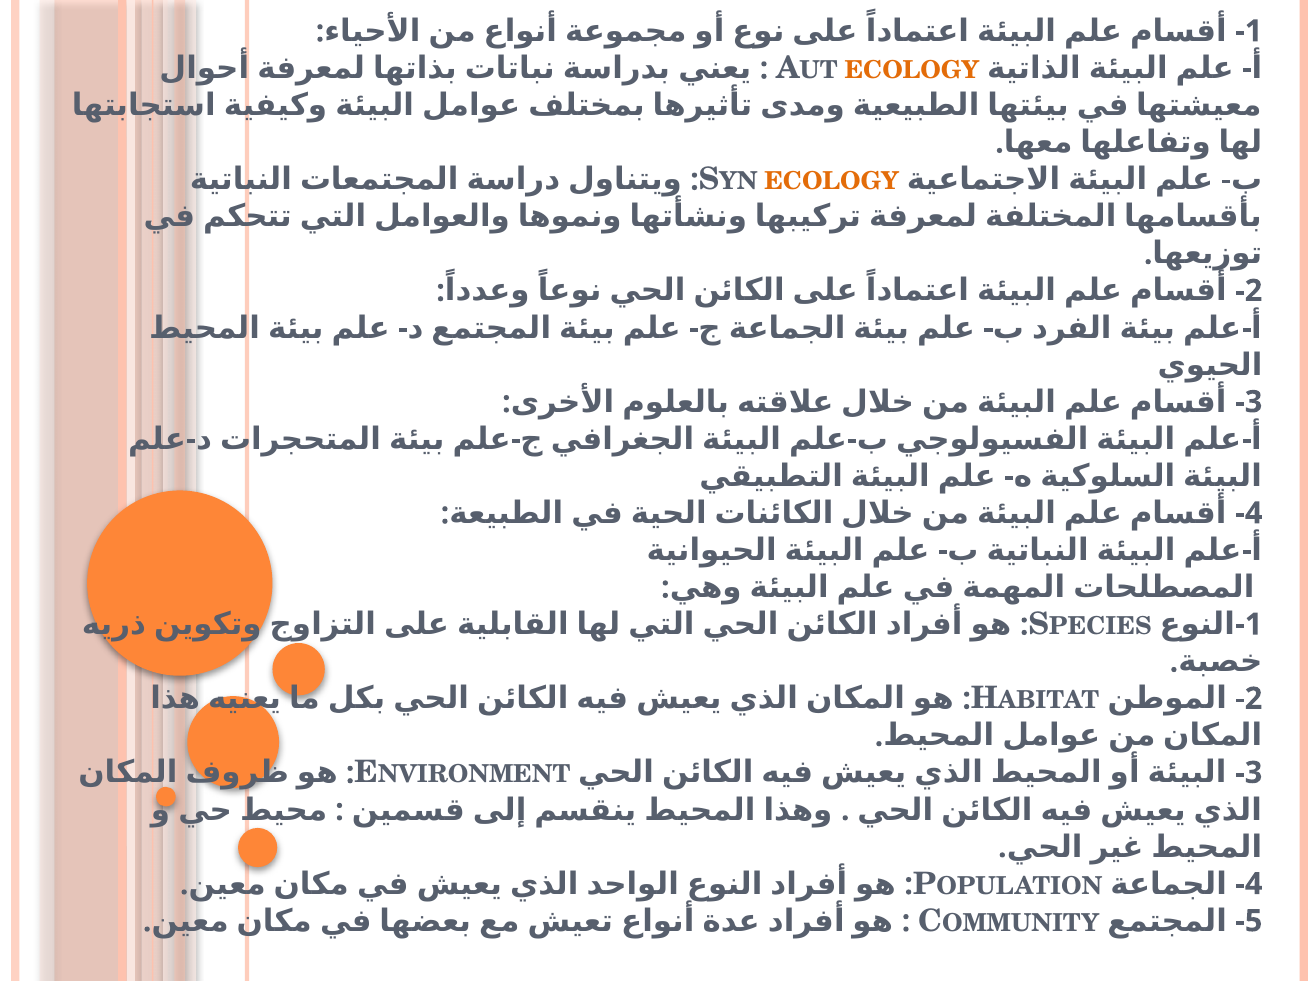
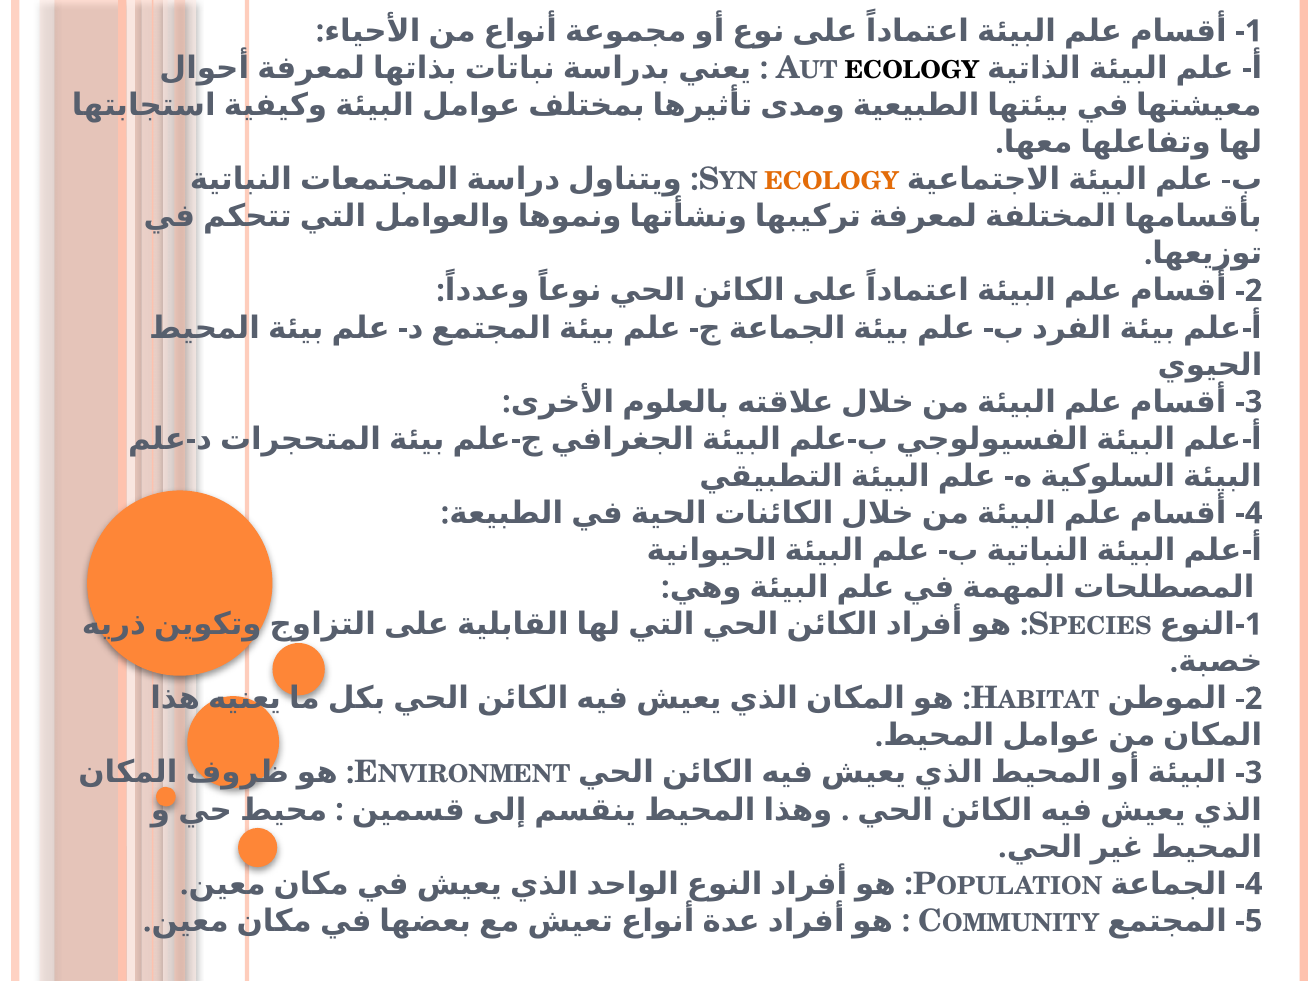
ECOLOGY at (912, 70) colour: orange -> black
